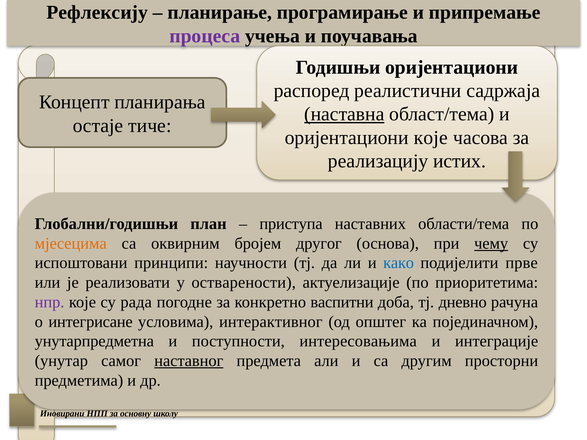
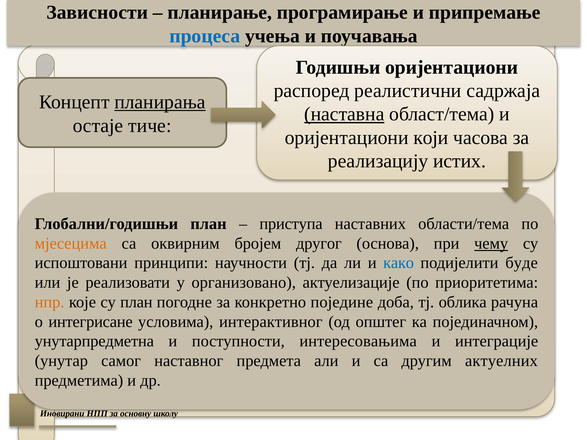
Рефлексију: Рефлексију -> Зависности
процеса colour: purple -> blue
планирања underline: none -> present
оријентациони које: које -> који
прве: прве -> буде
остварености: остварености -> организовано
нпр colour: purple -> orange
су рада: рада -> план
васпитни: васпитни -> поједине
дневно: дневно -> облика
наставног underline: present -> none
просторни: просторни -> актуелних
